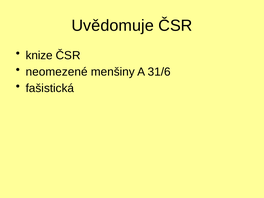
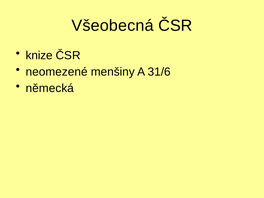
Uvědomuje: Uvědomuje -> Všeobecná
fašistická: fašistická -> německá
